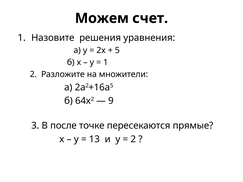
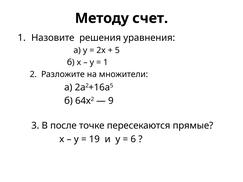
Можем: Можем -> Методу
13: 13 -> 19
2 at (133, 139): 2 -> 6
